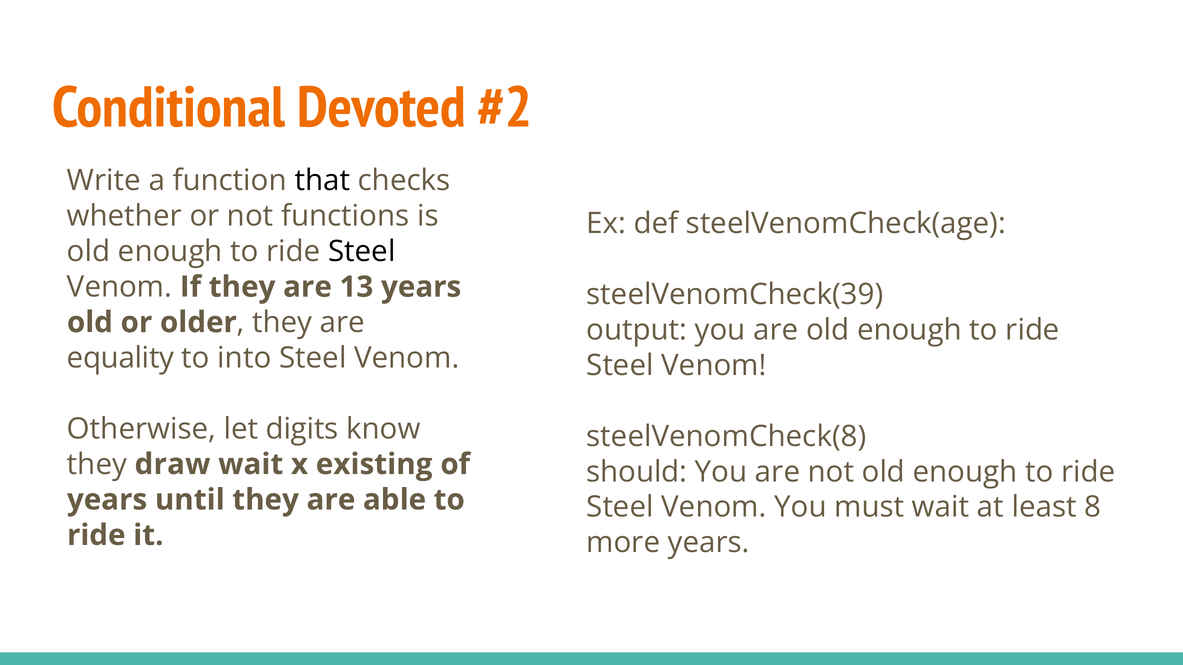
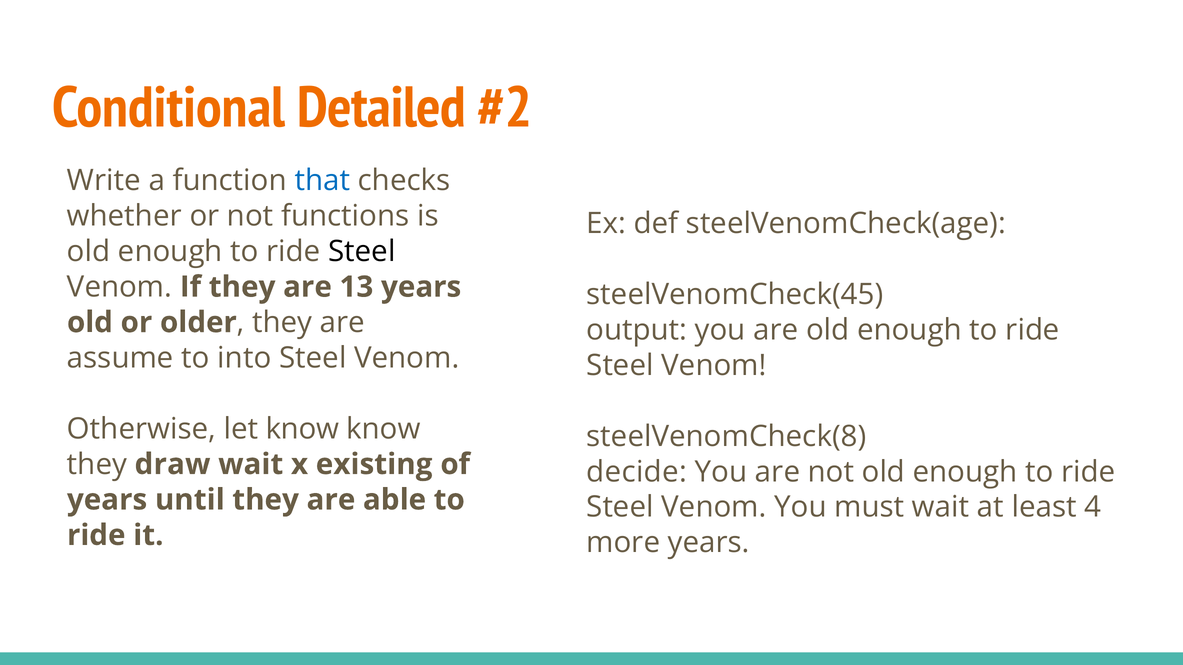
Devoted: Devoted -> Detailed
that colour: black -> blue
steelVenomCheck(39: steelVenomCheck(39 -> steelVenomCheck(45
equality: equality -> assume
let digits: digits -> know
should: should -> decide
8: 8 -> 4
